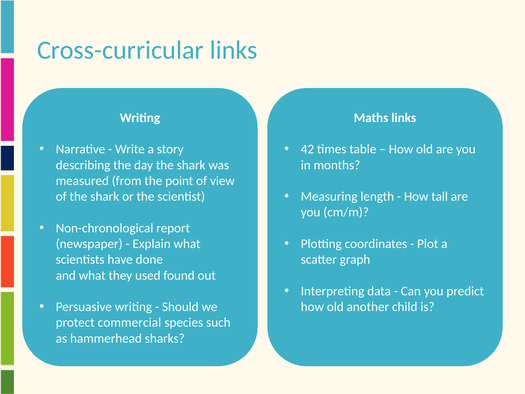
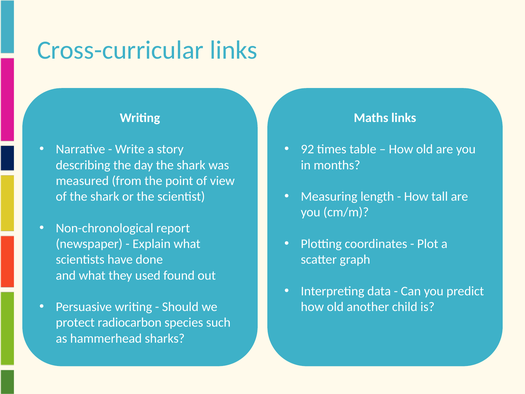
42: 42 -> 92
commercial: commercial -> radiocarbon
